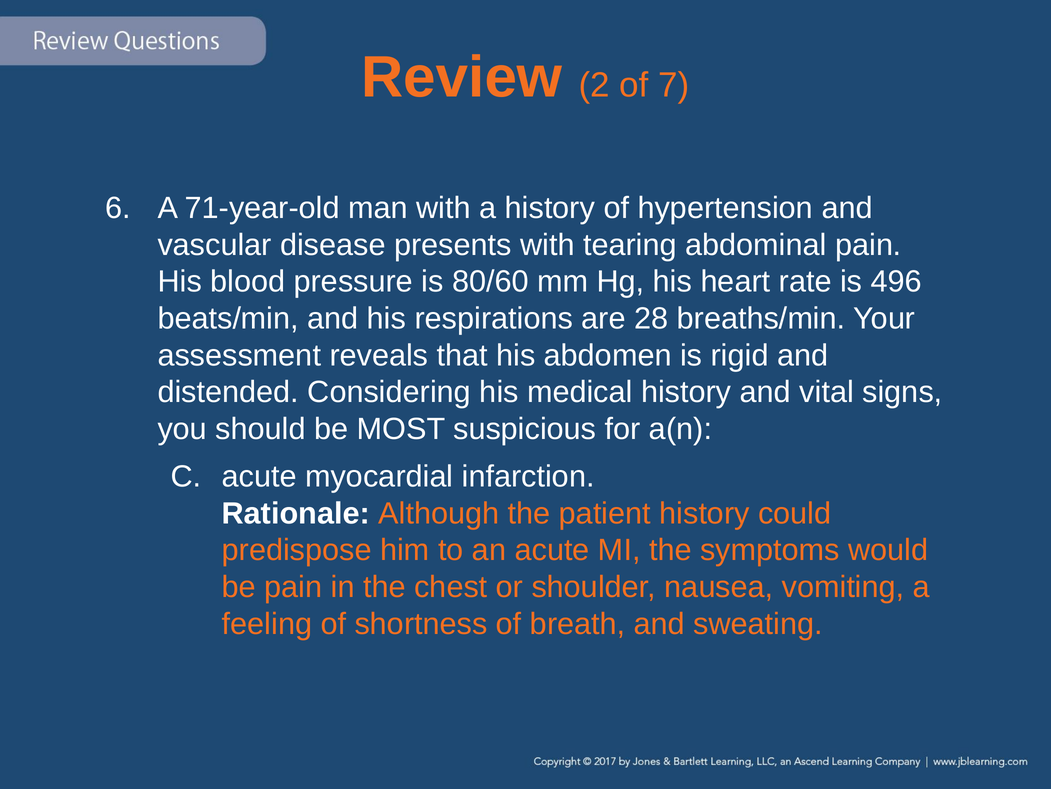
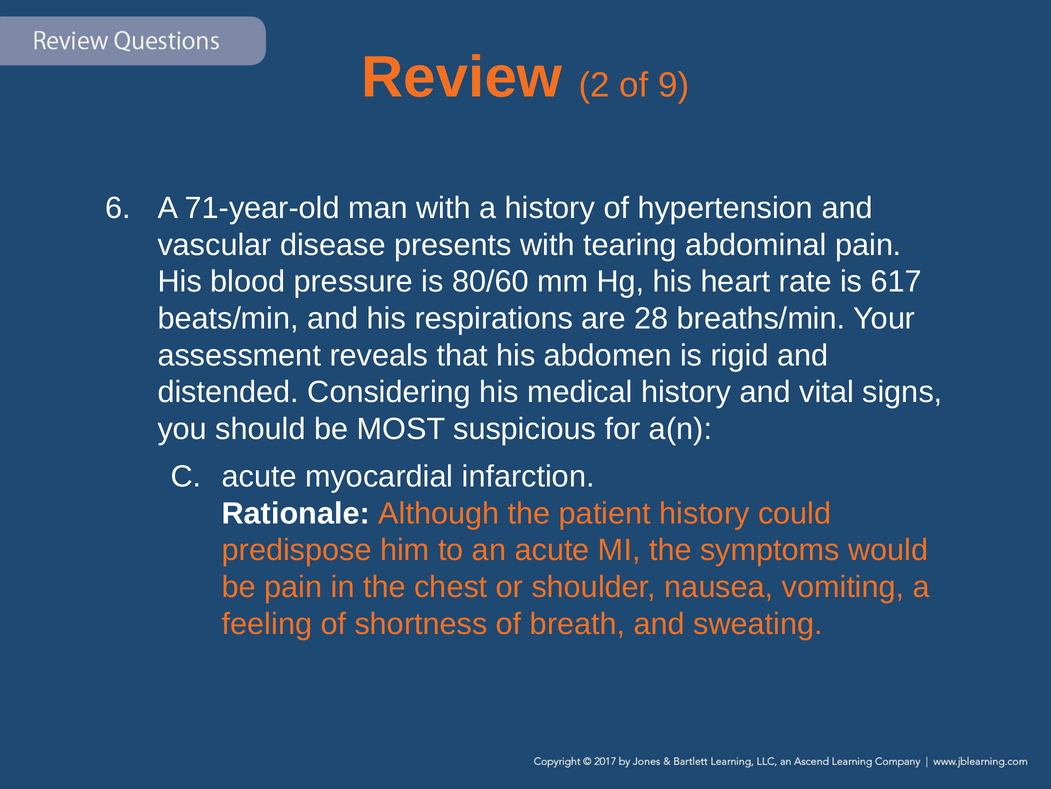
7: 7 -> 9
496: 496 -> 617
